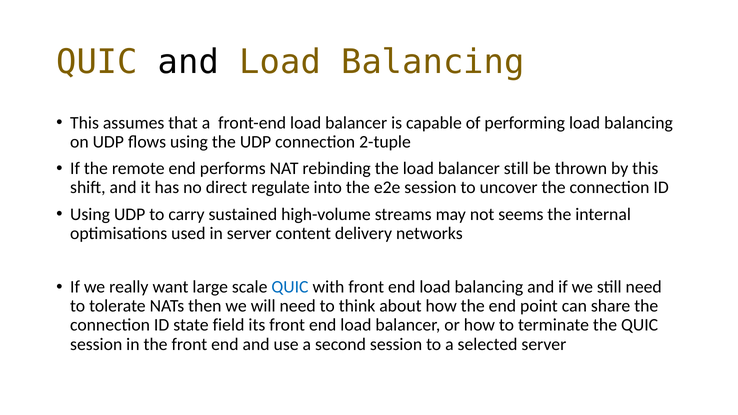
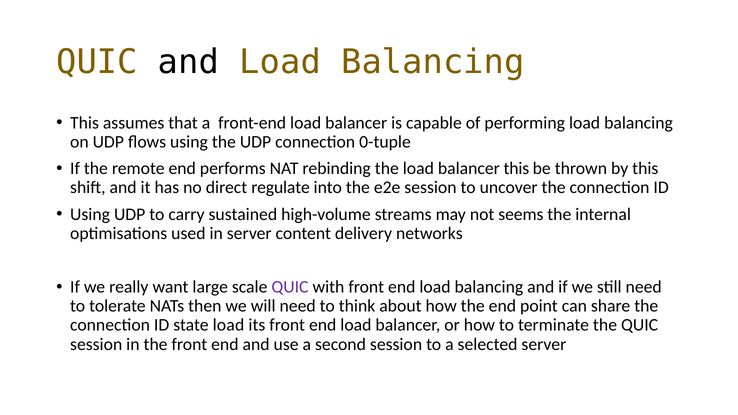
2-tuple: 2-tuple -> 0-tuple
balancer still: still -> this
QUIC at (290, 287) colour: blue -> purple
state field: field -> load
